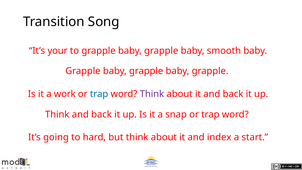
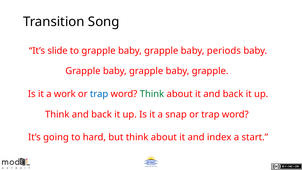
your: your -> slide
smooth: smooth -> periods
Think at (152, 94) colour: purple -> green
